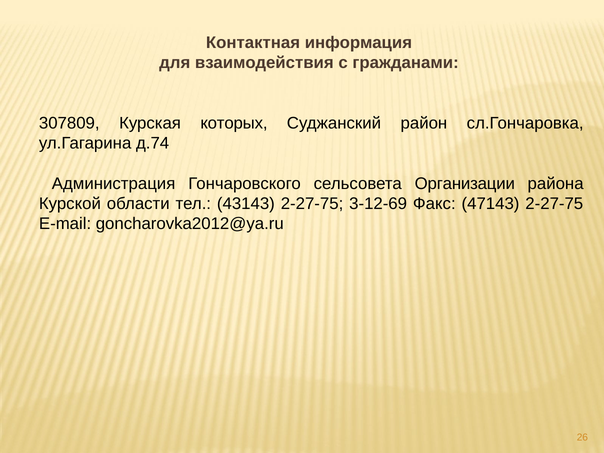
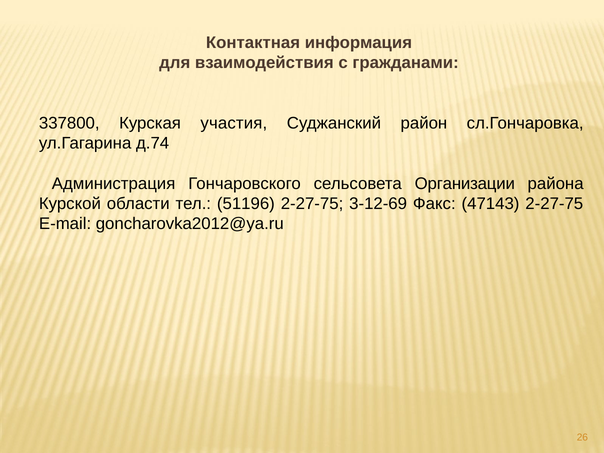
307809: 307809 -> 337800
которых: которых -> участия
43143: 43143 -> 51196
